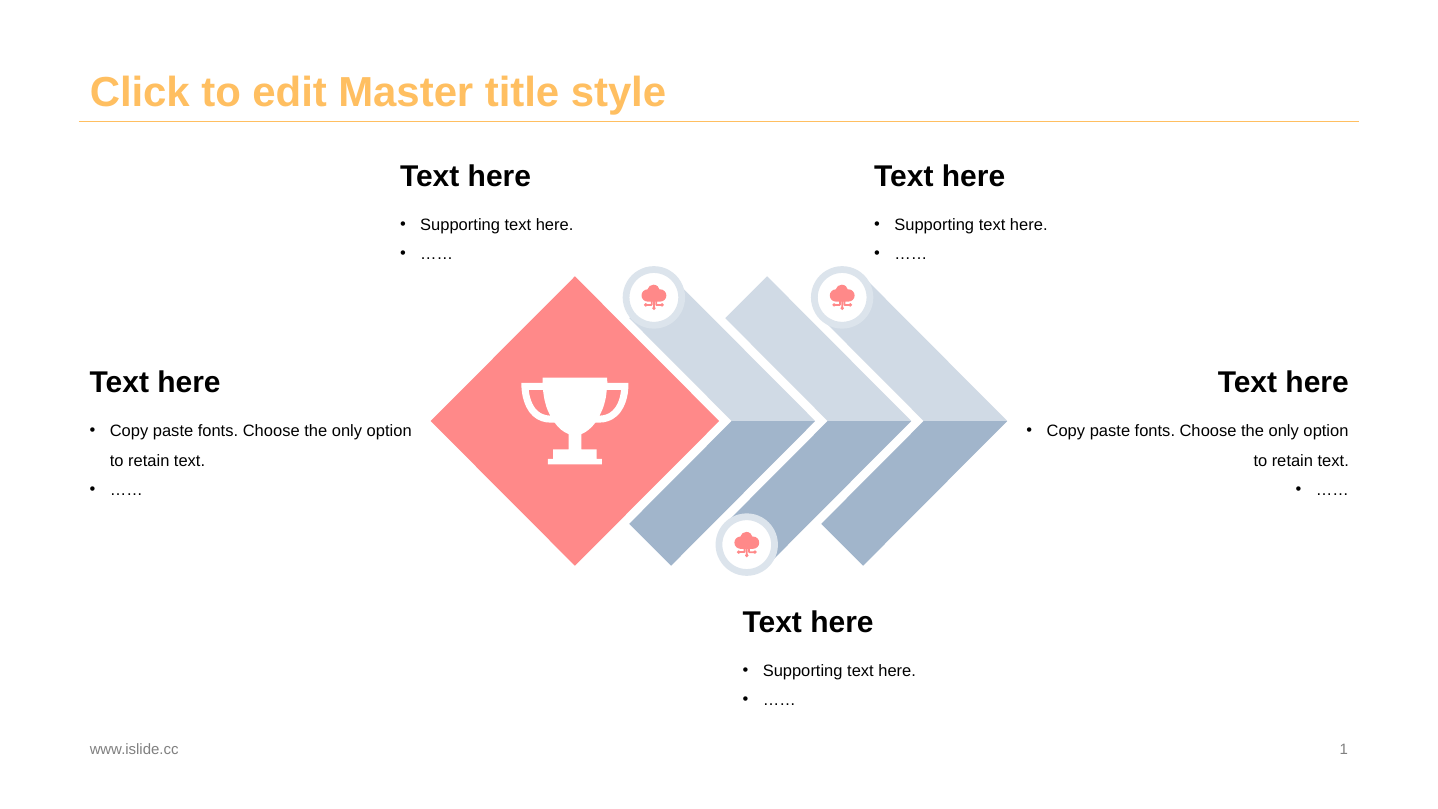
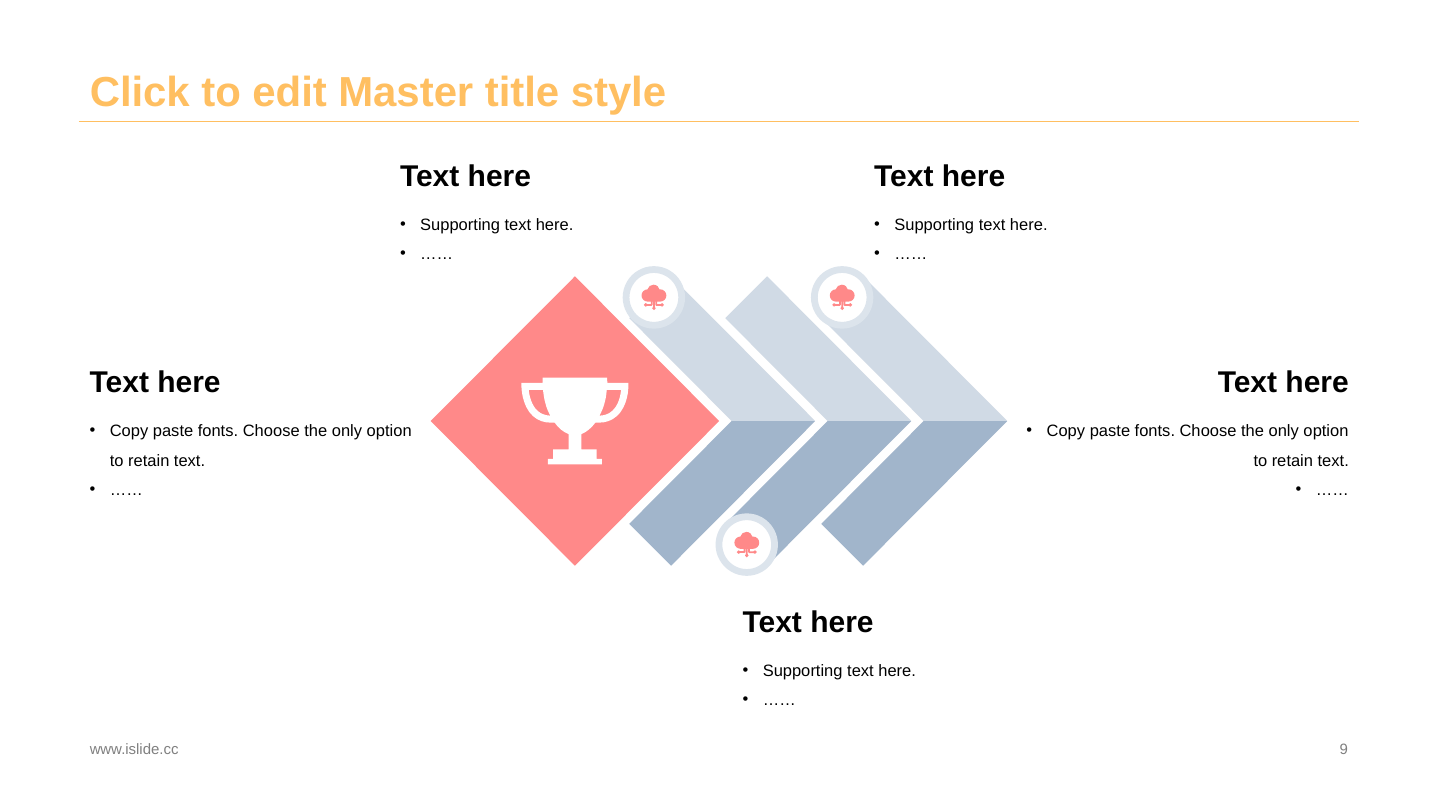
1: 1 -> 9
